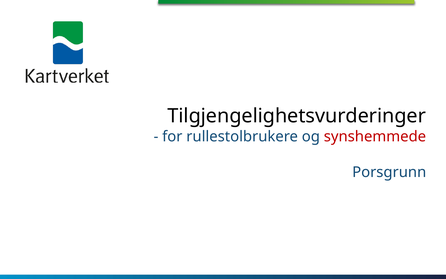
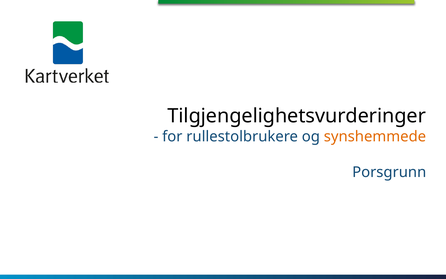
synshemmede colour: red -> orange
